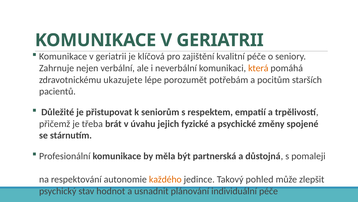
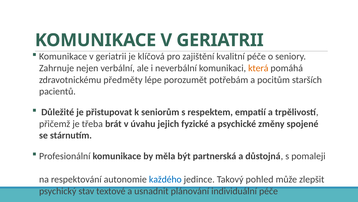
ukazujete: ukazujete -> předměty
každého colour: orange -> blue
hodnot: hodnot -> textové
